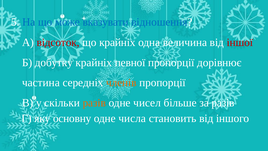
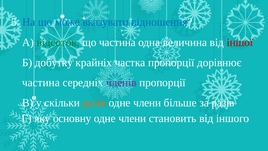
відсоток colour: red -> green
що крайніх: крайніх -> частина
певної: певної -> частка
членів colour: orange -> purple
чисел at (147, 103): чисел -> члени
числа at (132, 118): числа -> члени
